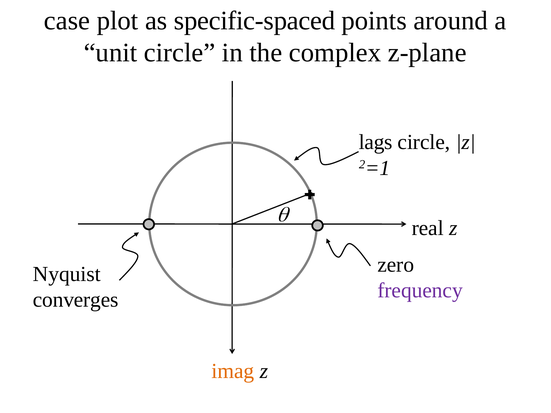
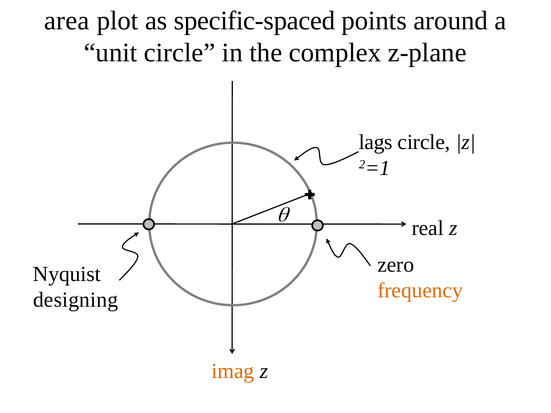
case: case -> area
frequency colour: purple -> orange
converges: converges -> designing
